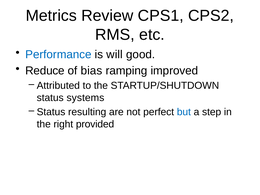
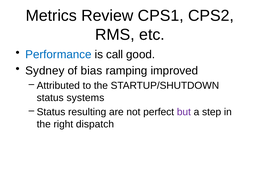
will: will -> call
Reduce: Reduce -> Sydney
but colour: blue -> purple
provided: provided -> dispatch
